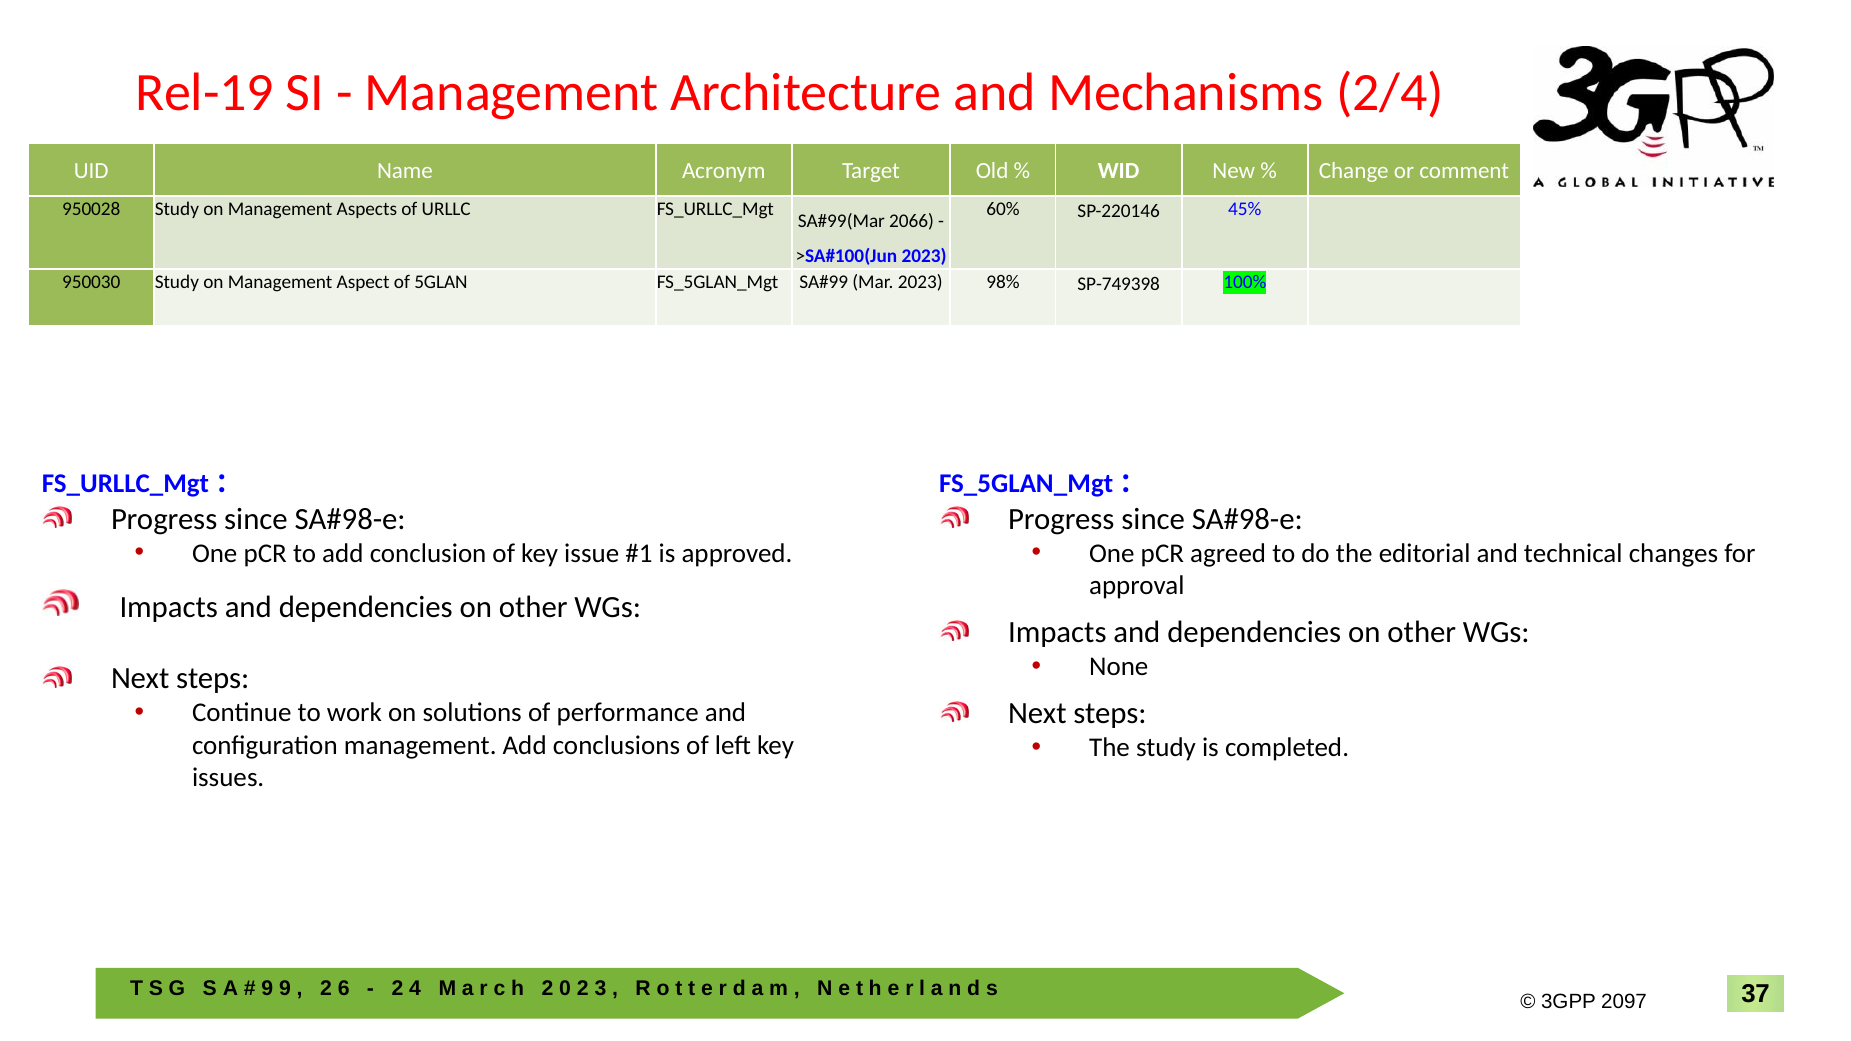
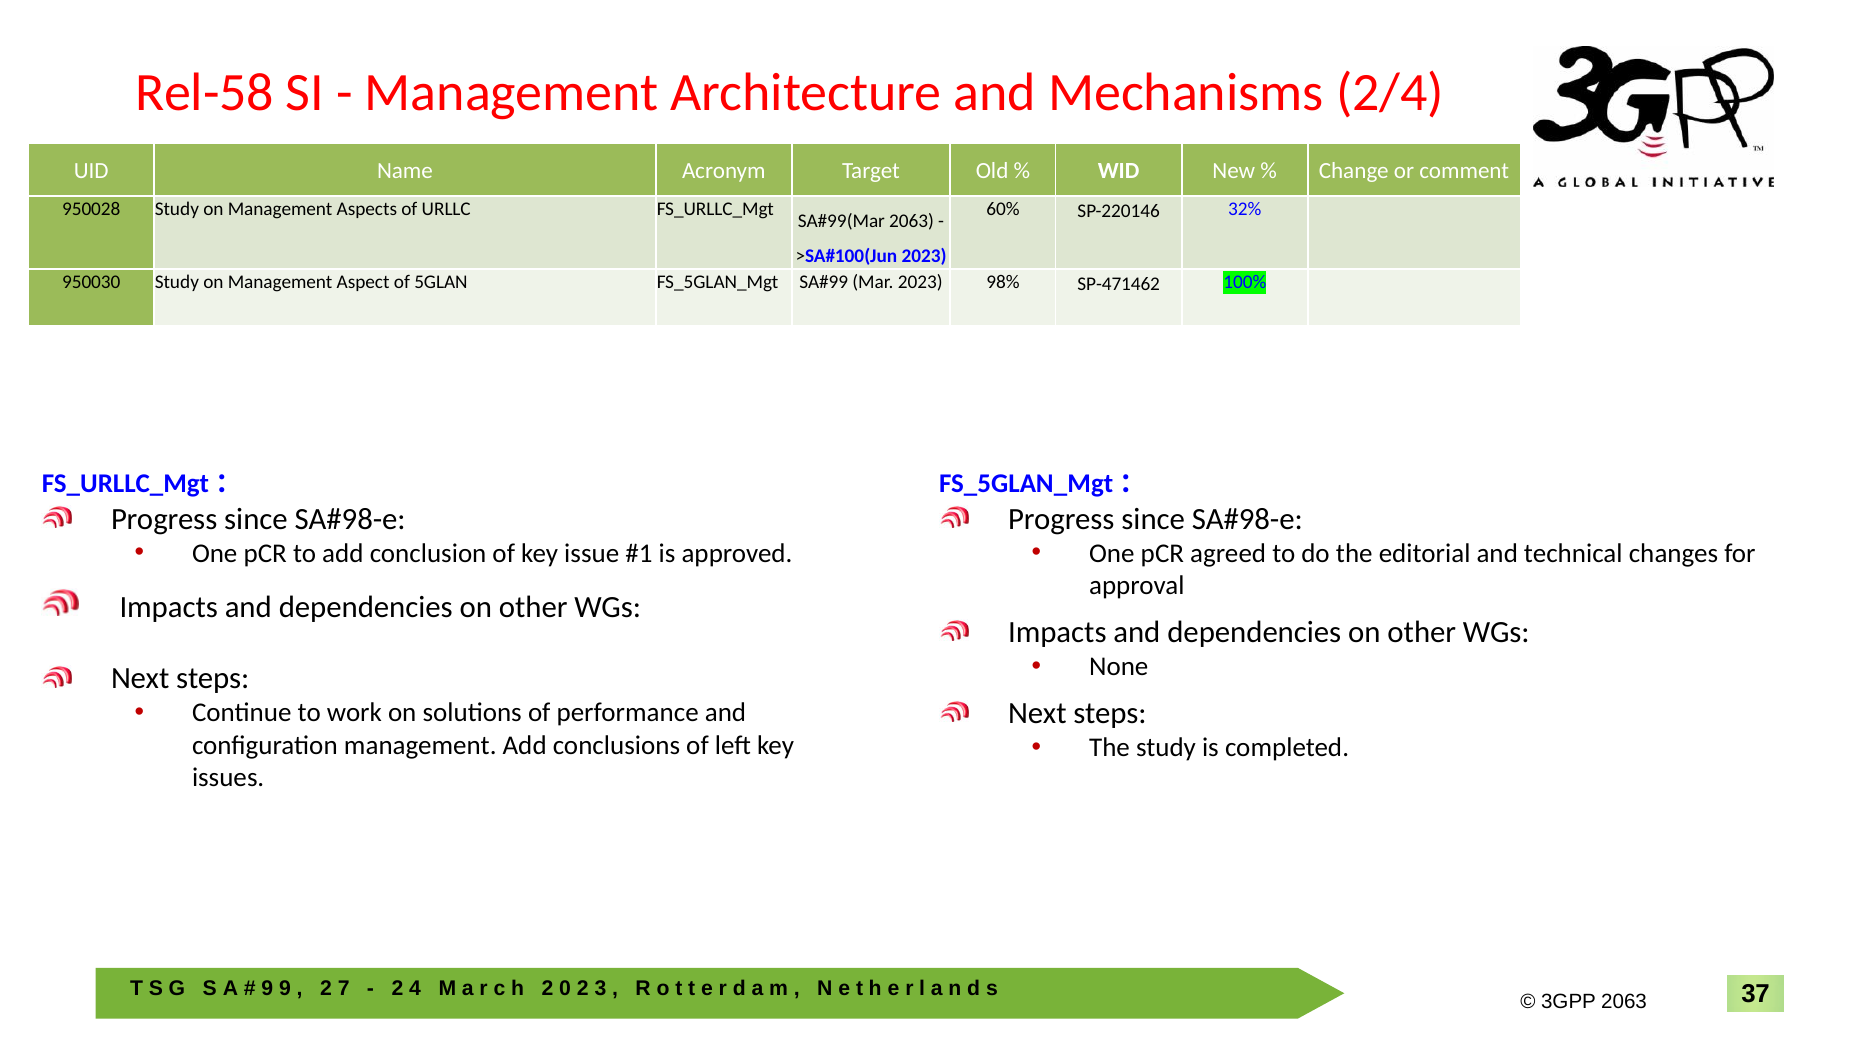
Rel-19: Rel-19 -> Rel-58
45%: 45% -> 32%
2066 at (912, 221): 2066 -> 2063
SP-749398: SP-749398 -> SP-471462
6: 6 -> 7
2097 at (1624, 1002): 2097 -> 2063
